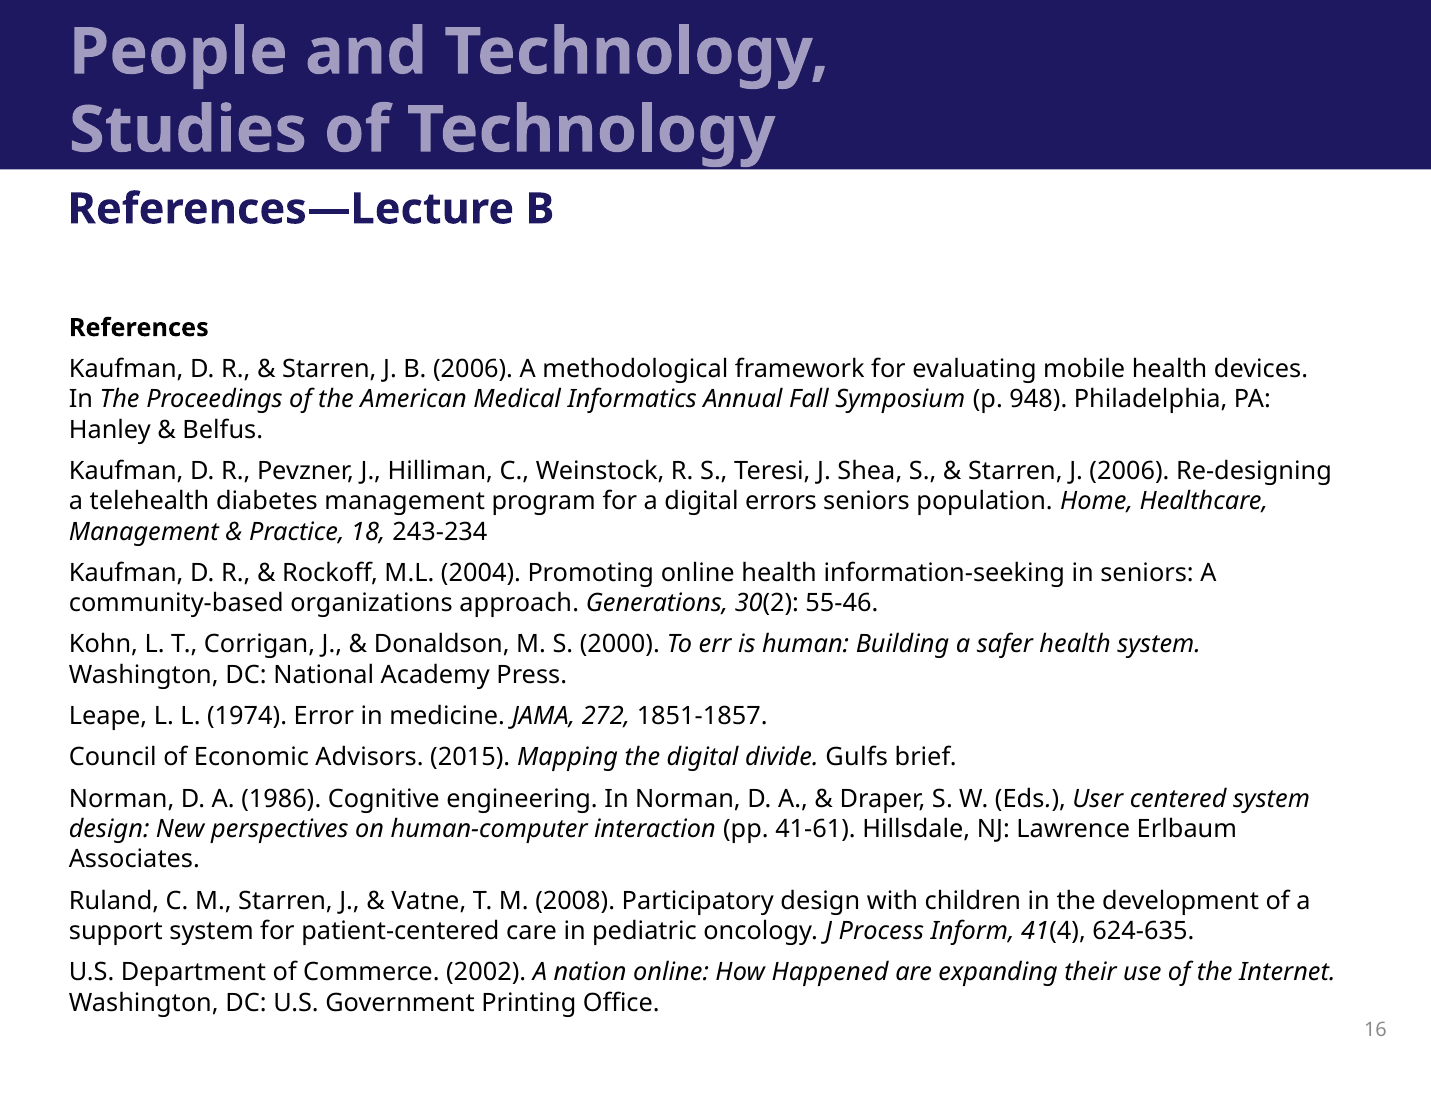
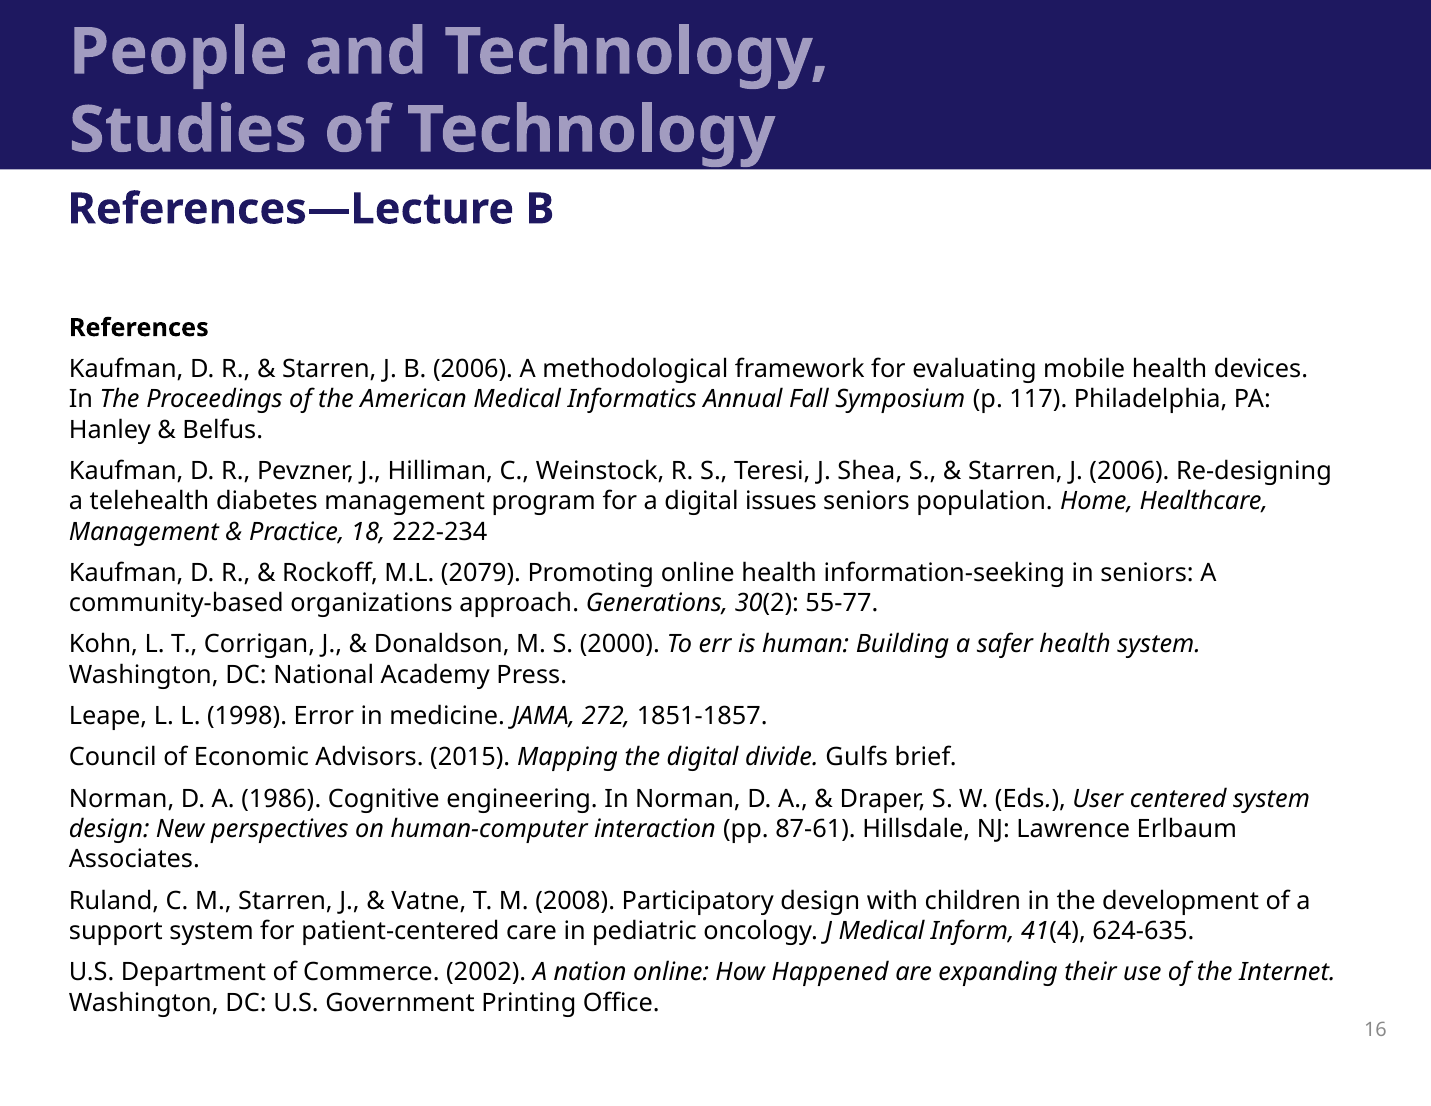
948: 948 -> 117
errors: errors -> issues
243-234: 243-234 -> 222-234
2004: 2004 -> 2079
55-46: 55-46 -> 55-77
1974: 1974 -> 1998
41-61: 41-61 -> 87-61
J Process: Process -> Medical
